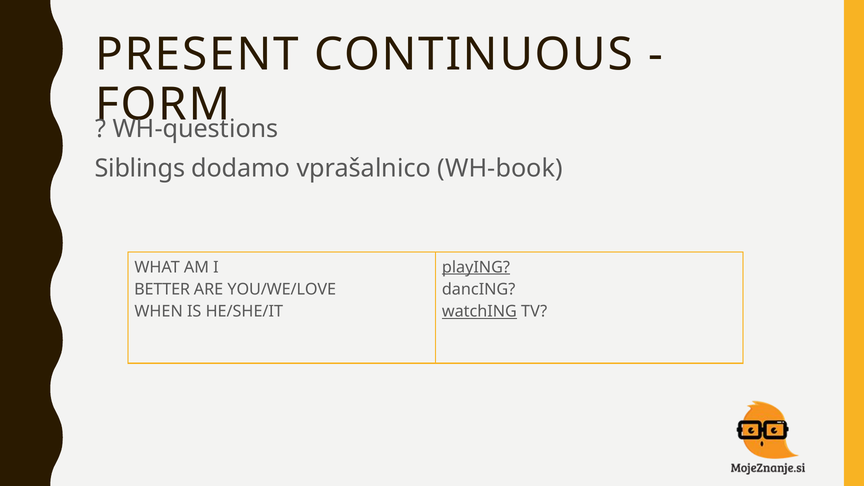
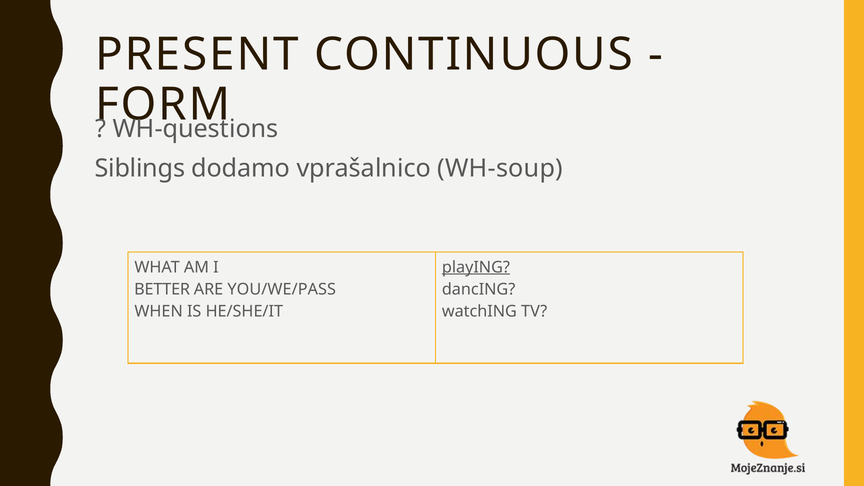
WH-book: WH-book -> WH-soup
YOU/WE/LOVE: YOU/WE/LOVE -> YOU/WE/PASS
watchING underline: present -> none
